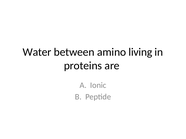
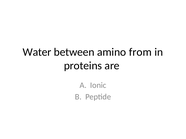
living: living -> from
